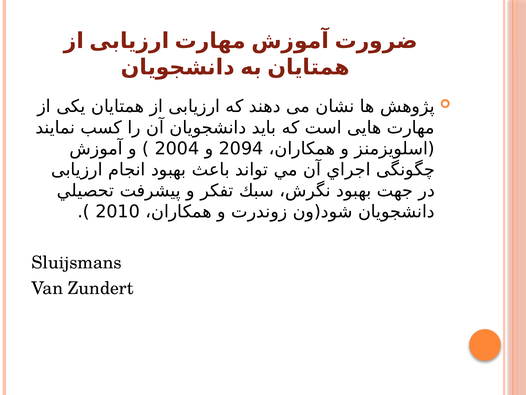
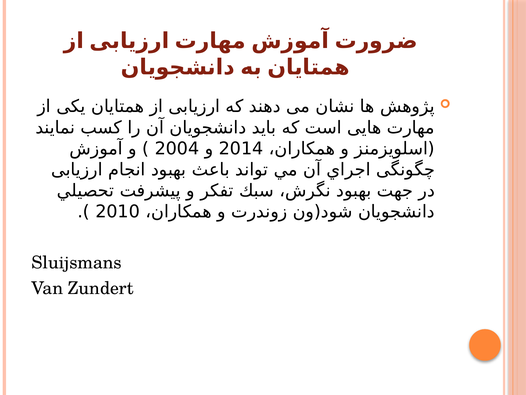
2094: 2094 -> 2014
